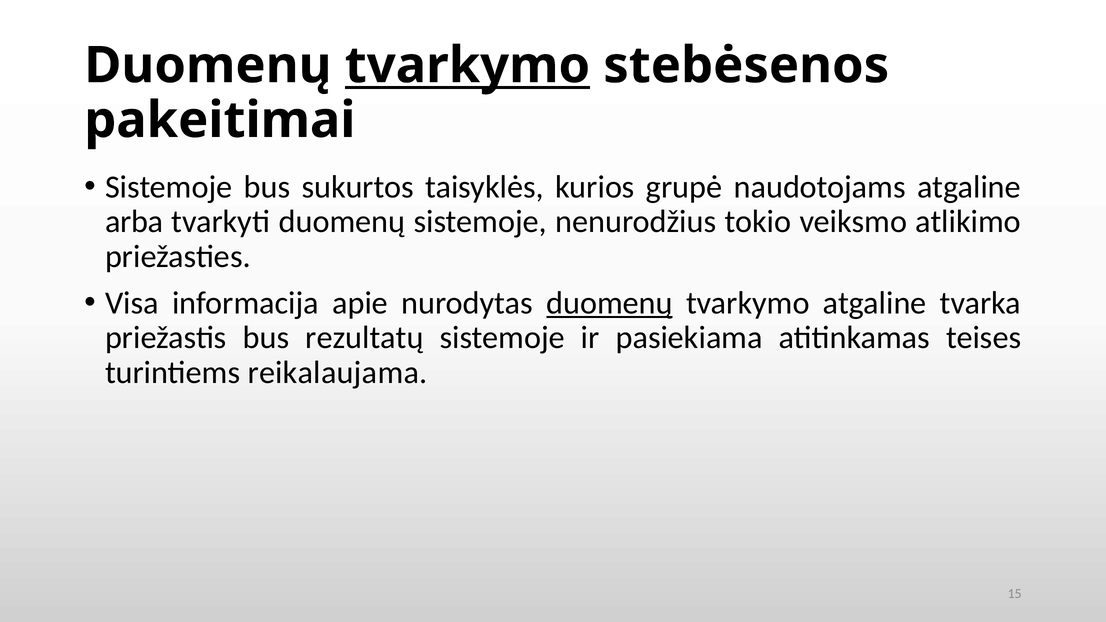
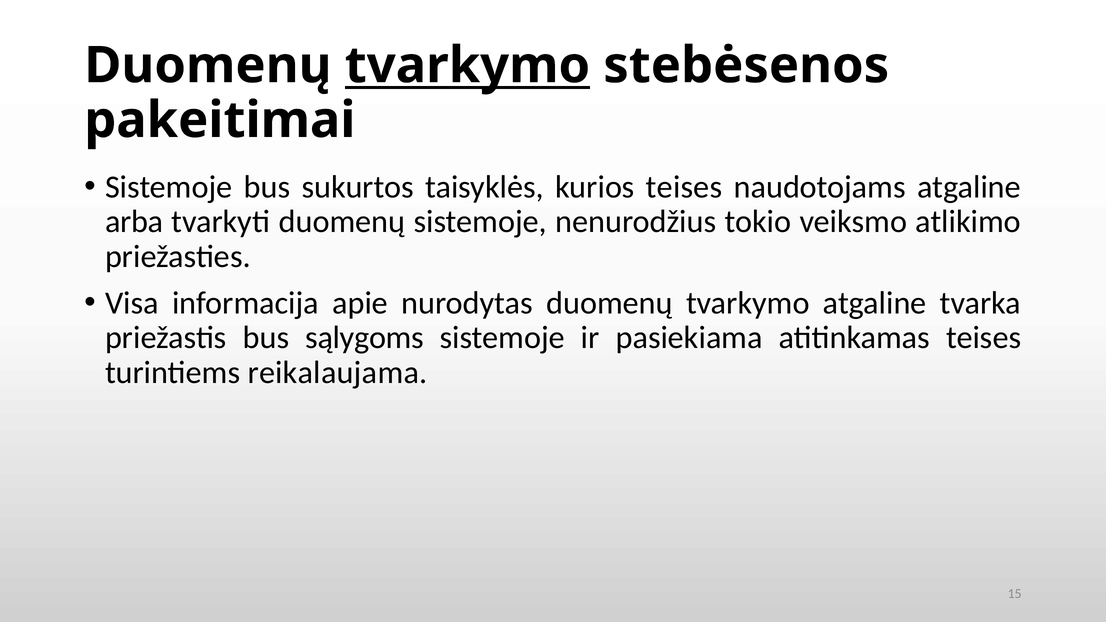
kurios grupė: grupė -> teises
duomenų at (610, 303) underline: present -> none
rezultatų: rezultatų -> sąlygoms
